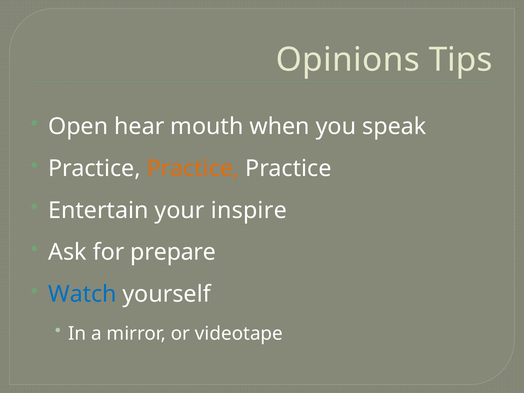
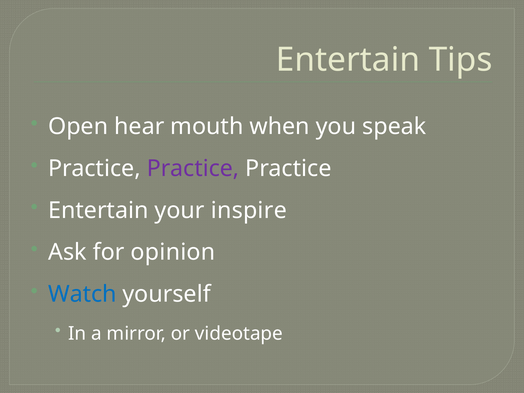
Opinions at (348, 60): Opinions -> Entertain
Practice at (193, 168) colour: orange -> purple
prepare: prepare -> opinion
